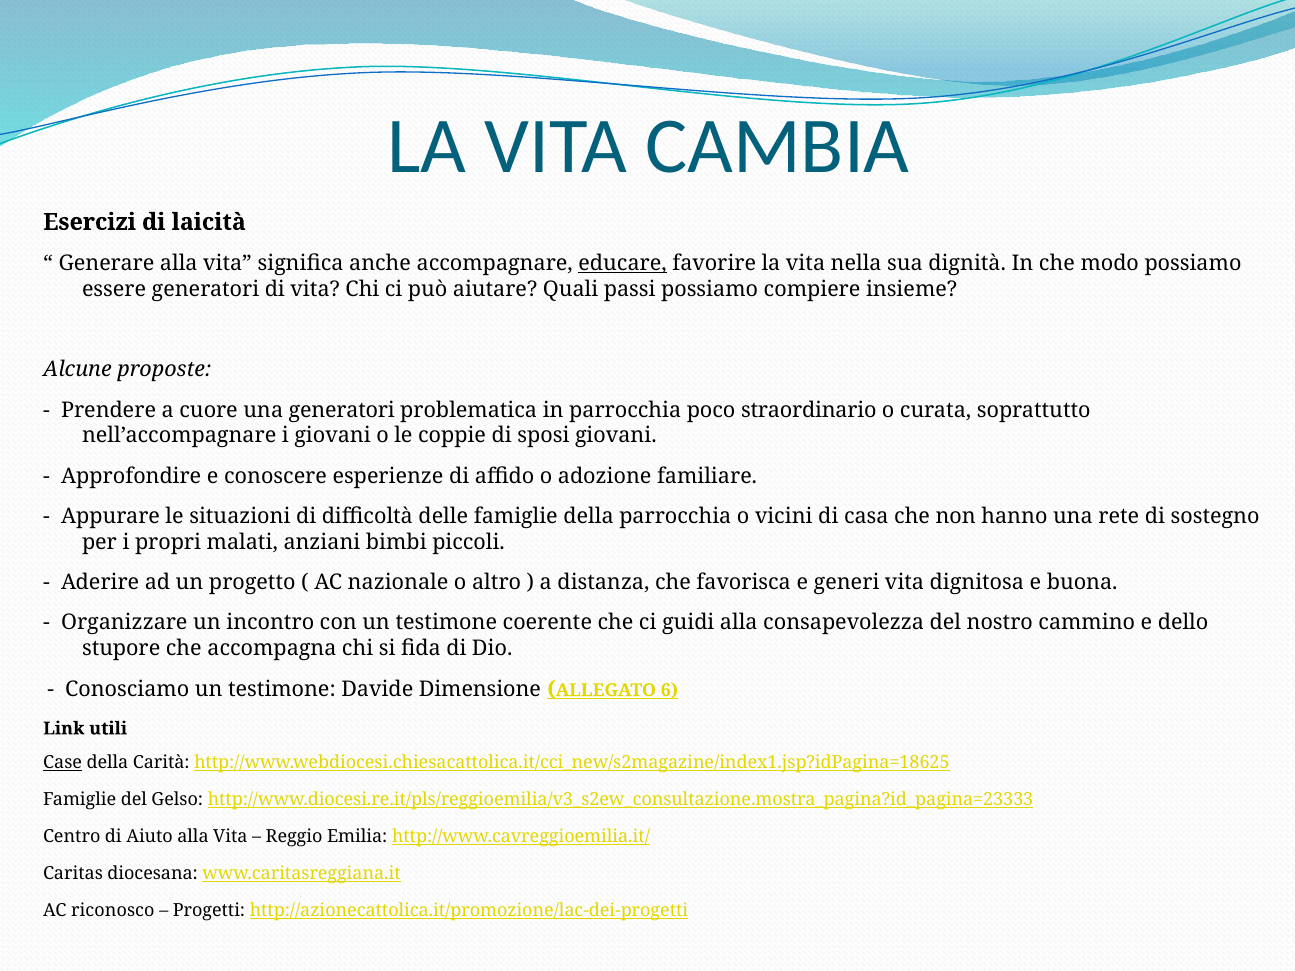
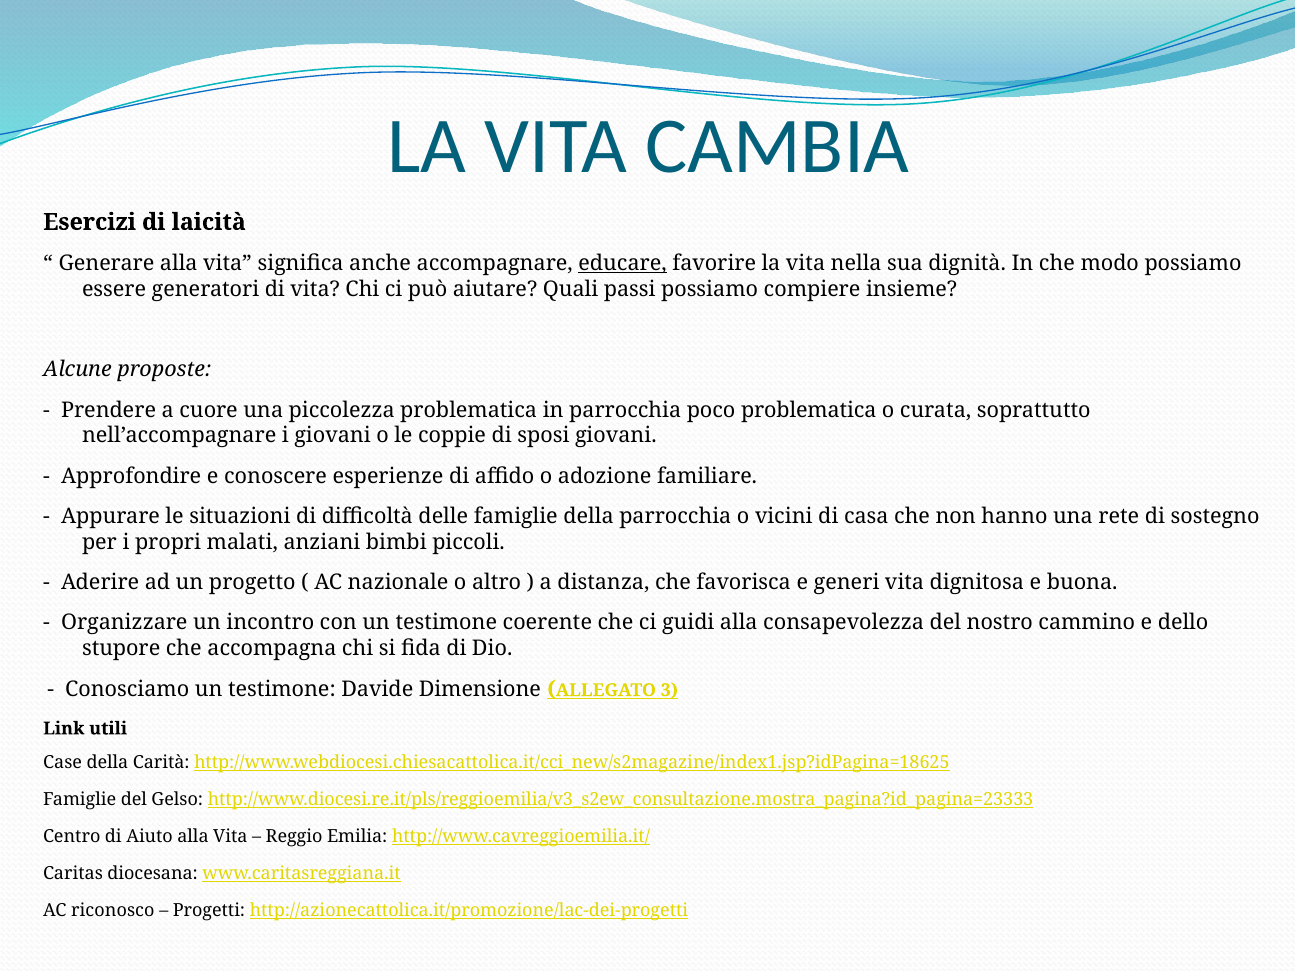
una generatori: generatori -> piccolezza
poco straordinario: straordinario -> problematica
6: 6 -> 3
Case underline: present -> none
